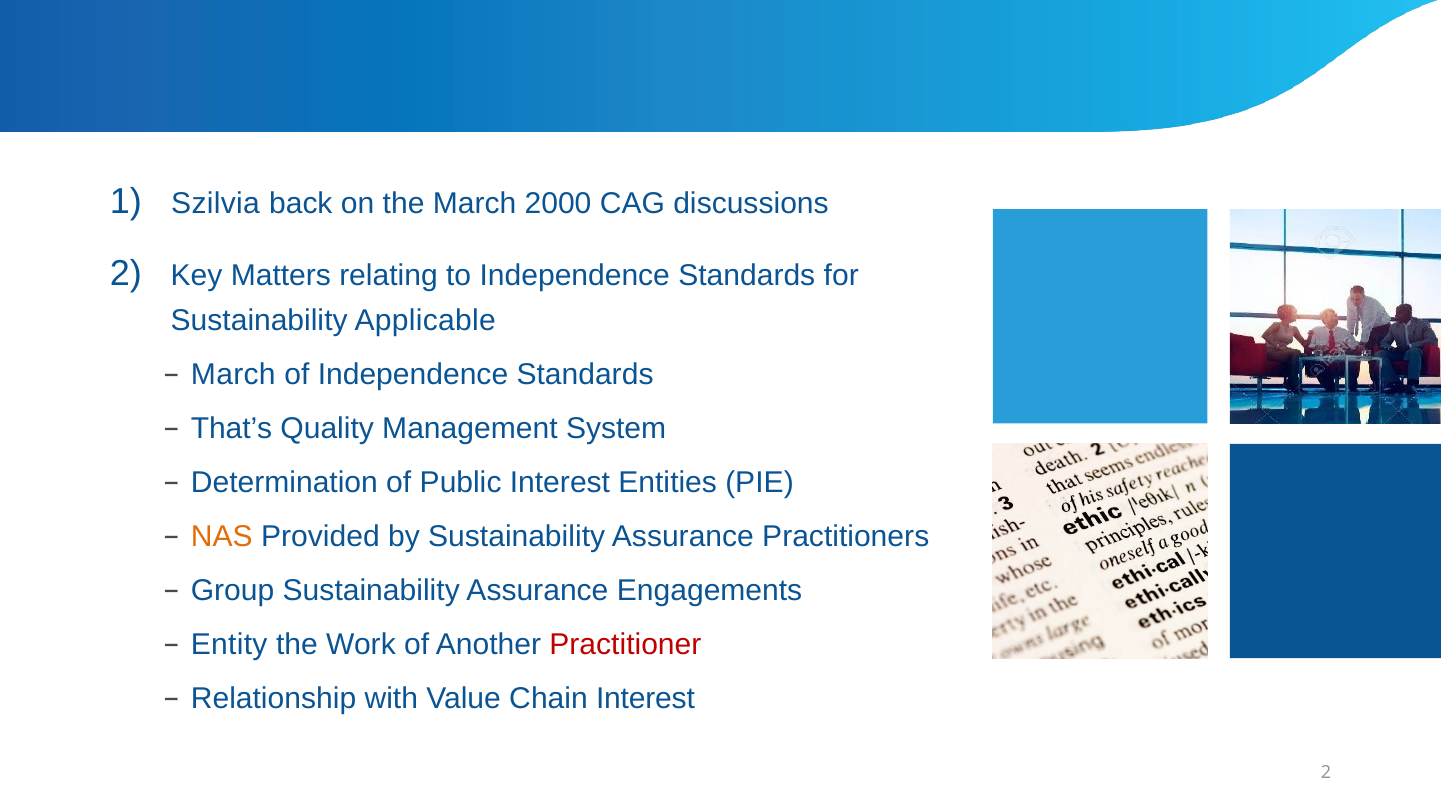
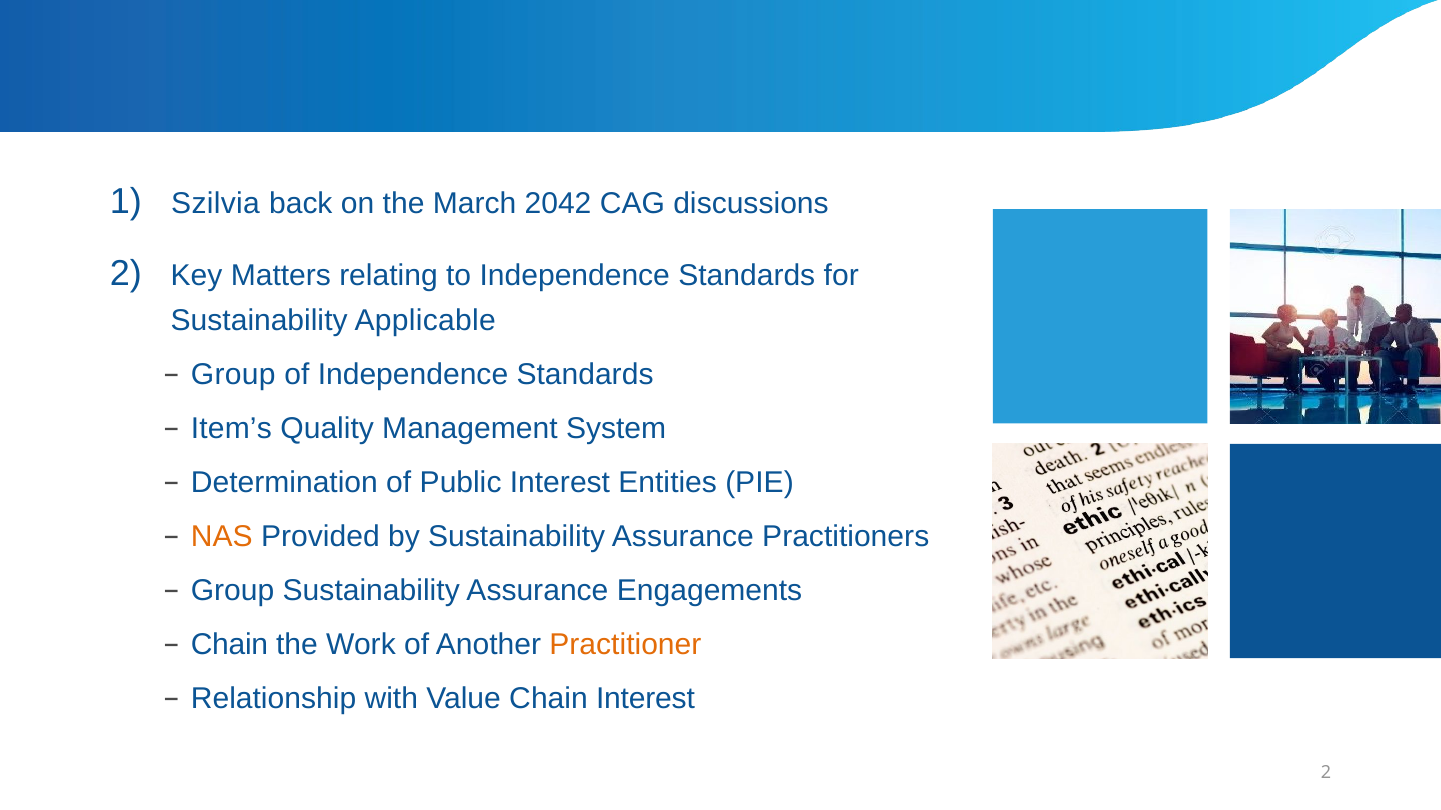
2000: 2000 -> 2042
March at (233, 374): March -> Group
That’s: That’s -> Item’s
Entity at (229, 645): Entity -> Chain
Practitioner colour: red -> orange
